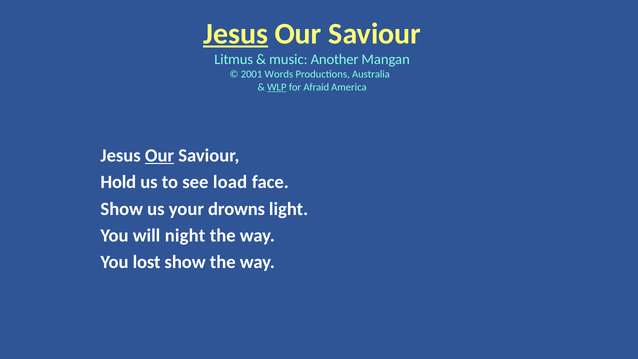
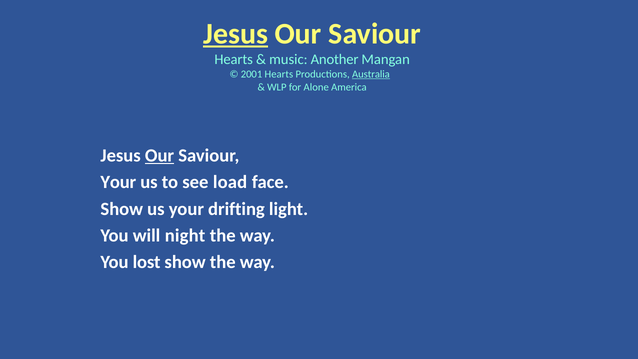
Litmus at (234, 59): Litmus -> Hearts
2001 Words: Words -> Hearts
Australia underline: none -> present
WLP underline: present -> none
Afraid: Afraid -> Alone
Hold at (118, 182): Hold -> Your
drowns: drowns -> drifting
